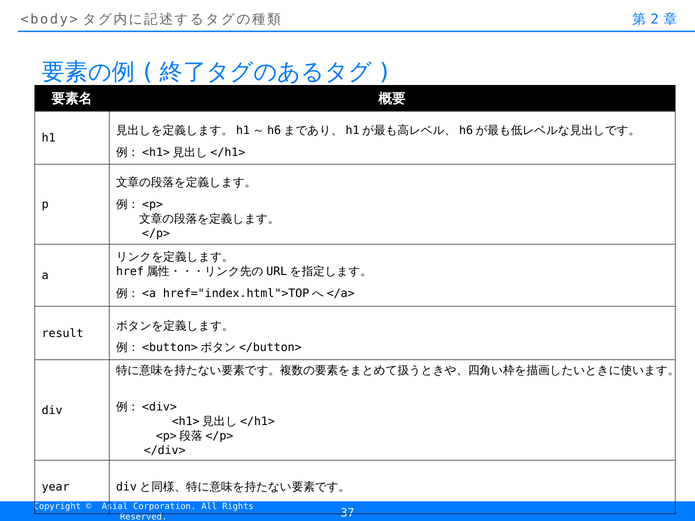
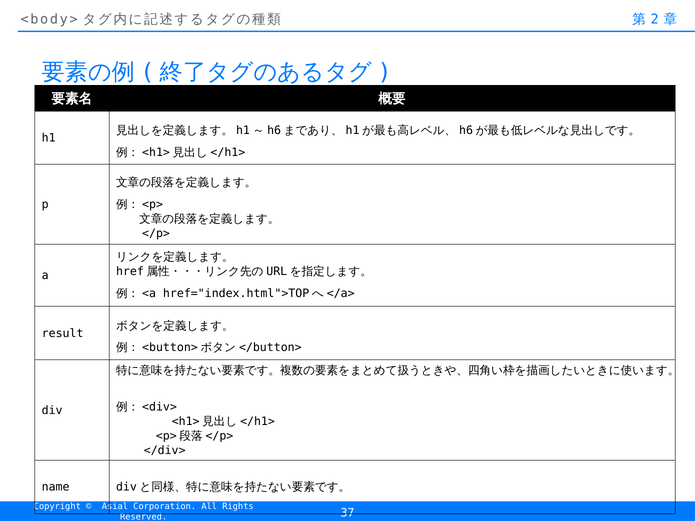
year: year -> name
